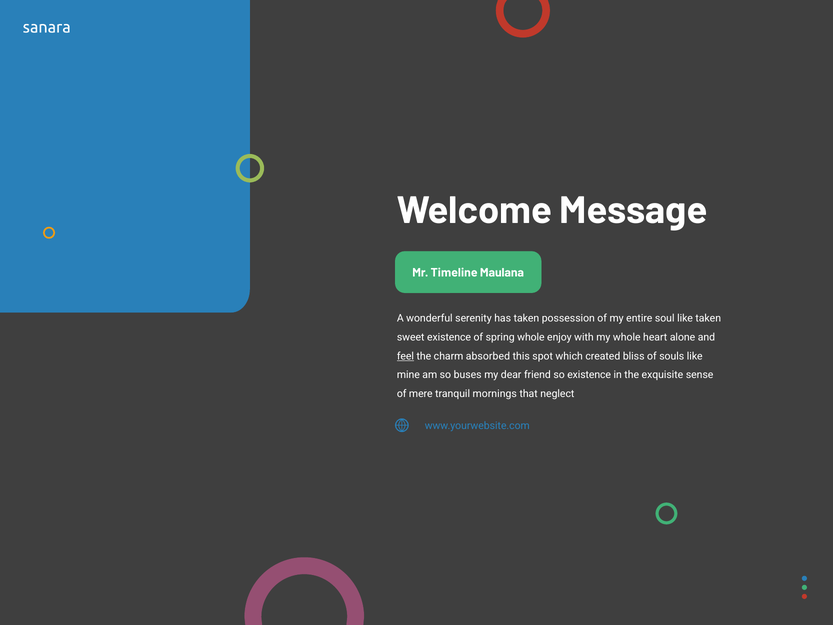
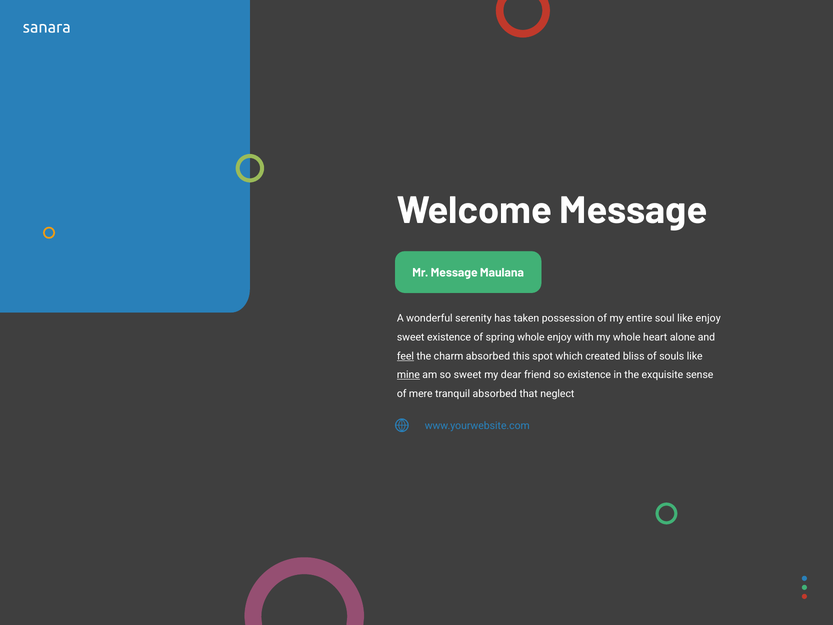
Mr Timeline: Timeline -> Message
like taken: taken -> enjoy
mine underline: none -> present
so buses: buses -> sweet
tranquil mornings: mornings -> absorbed
